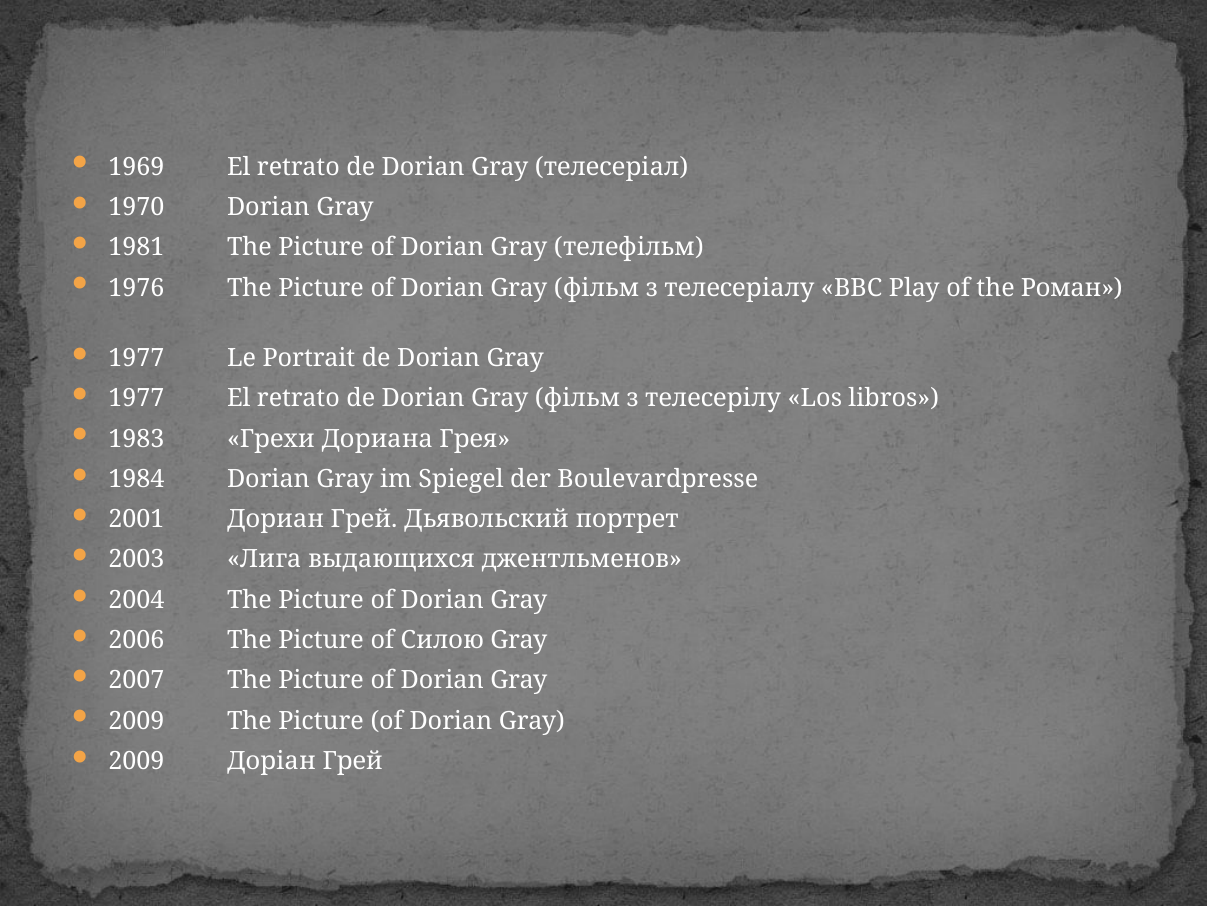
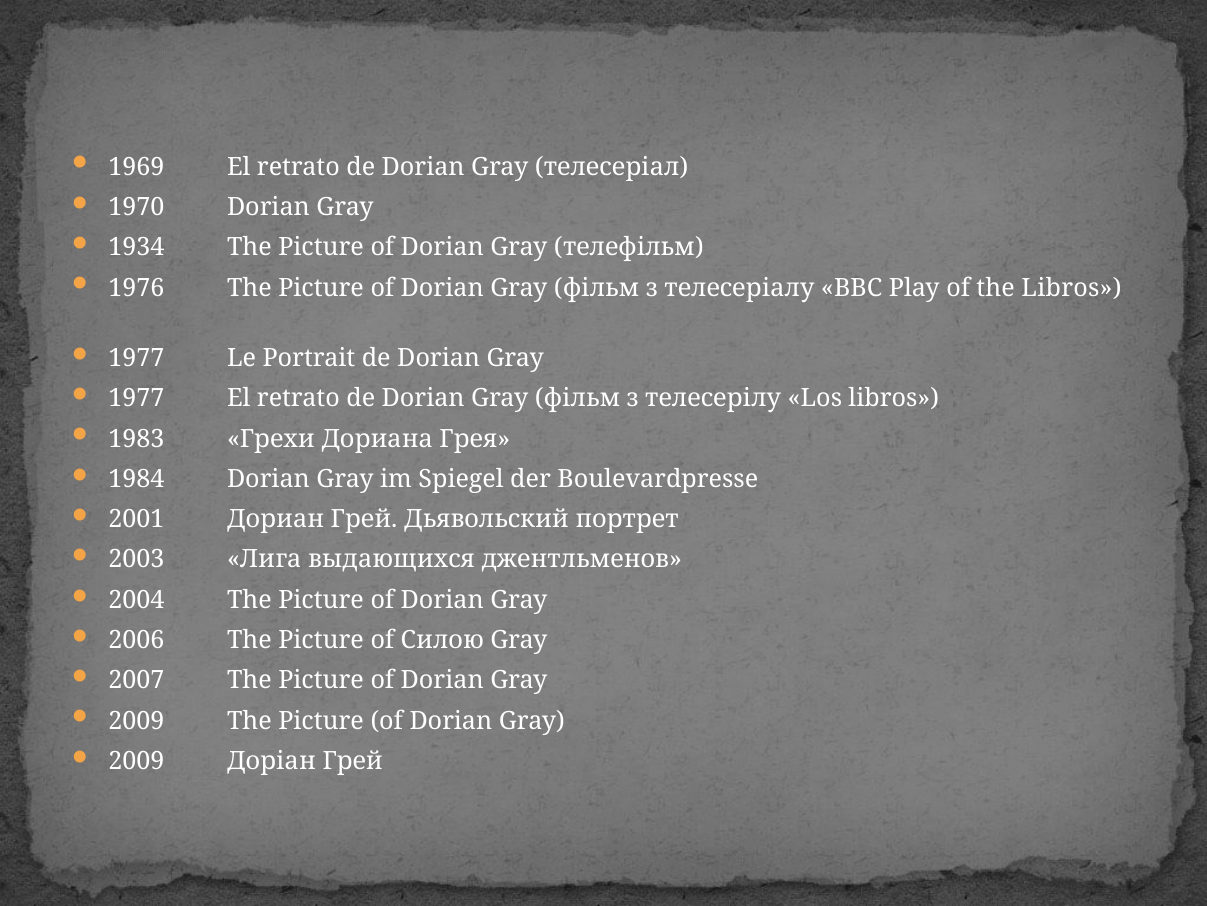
1981: 1981 -> 1934
the Роман: Роман -> Libros
